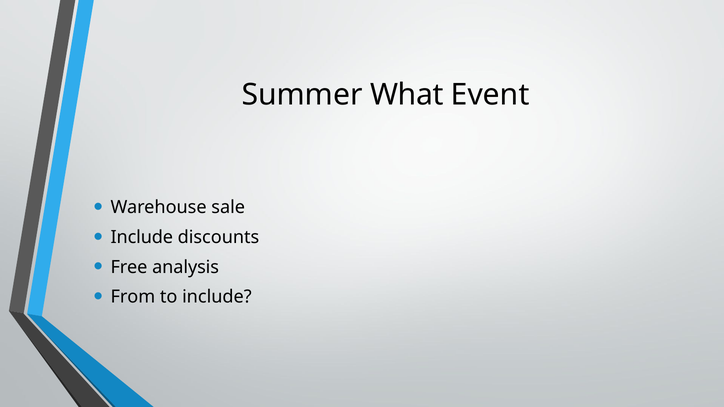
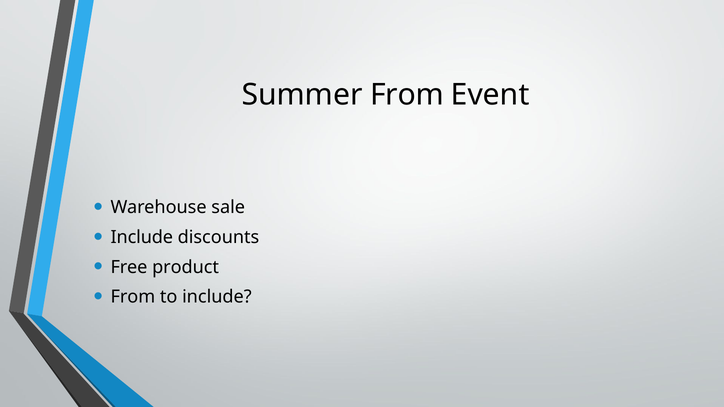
Summer What: What -> From
analysis: analysis -> product
